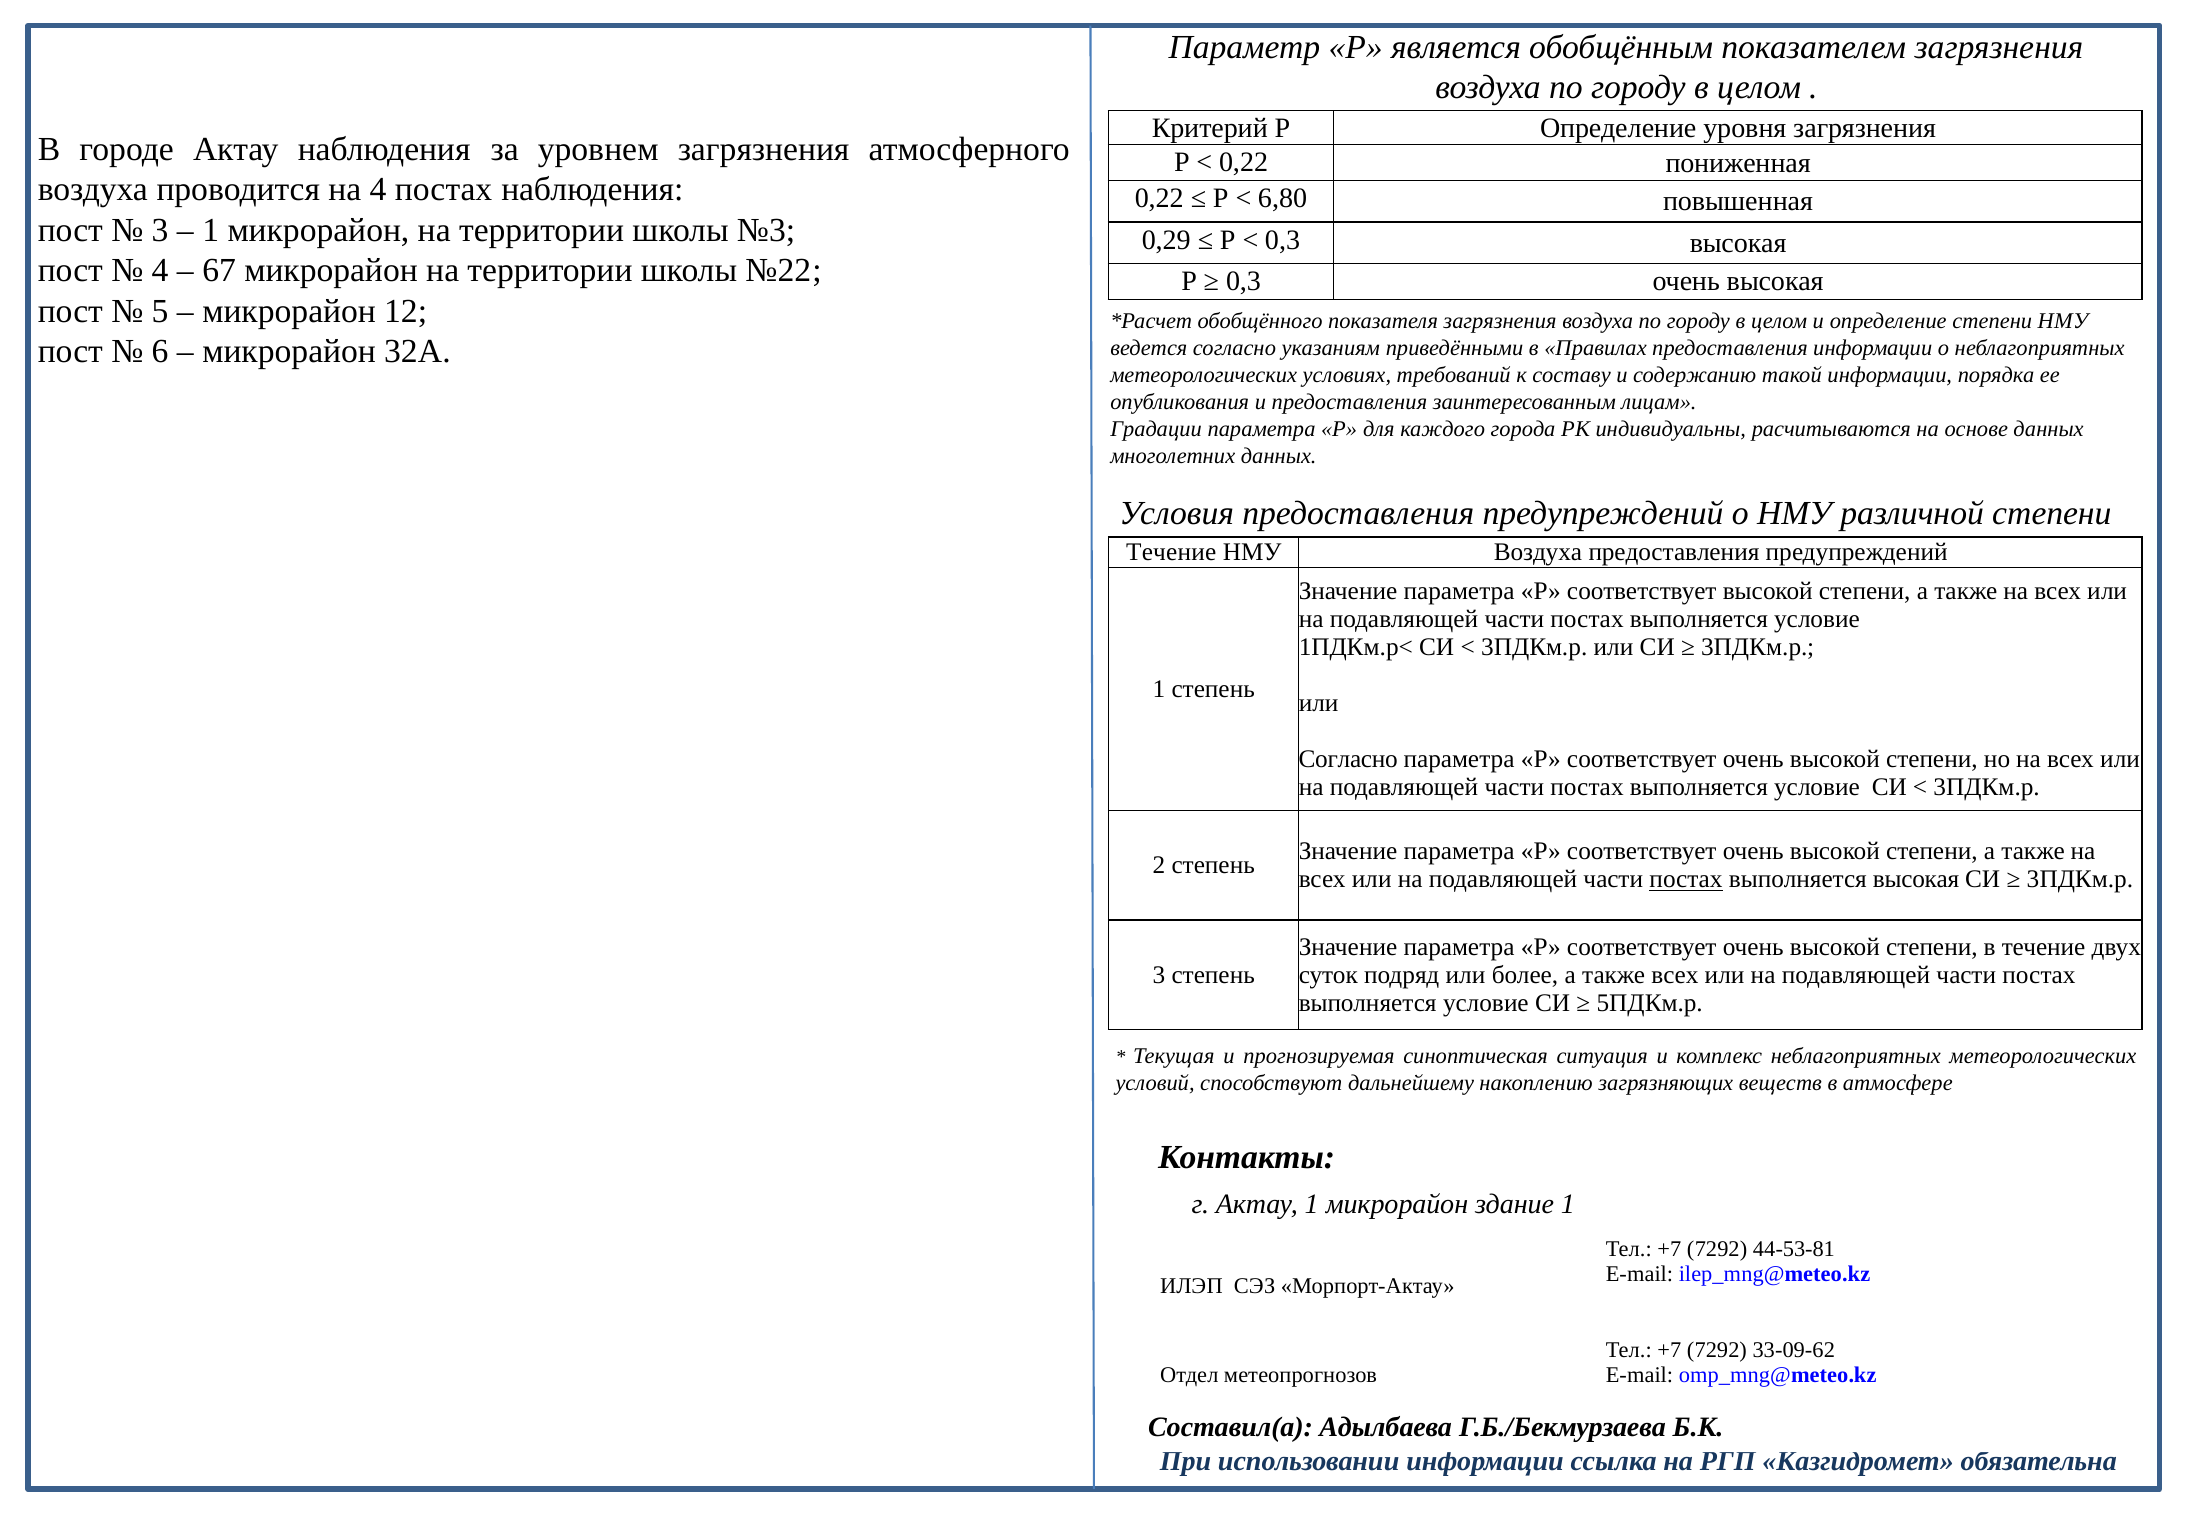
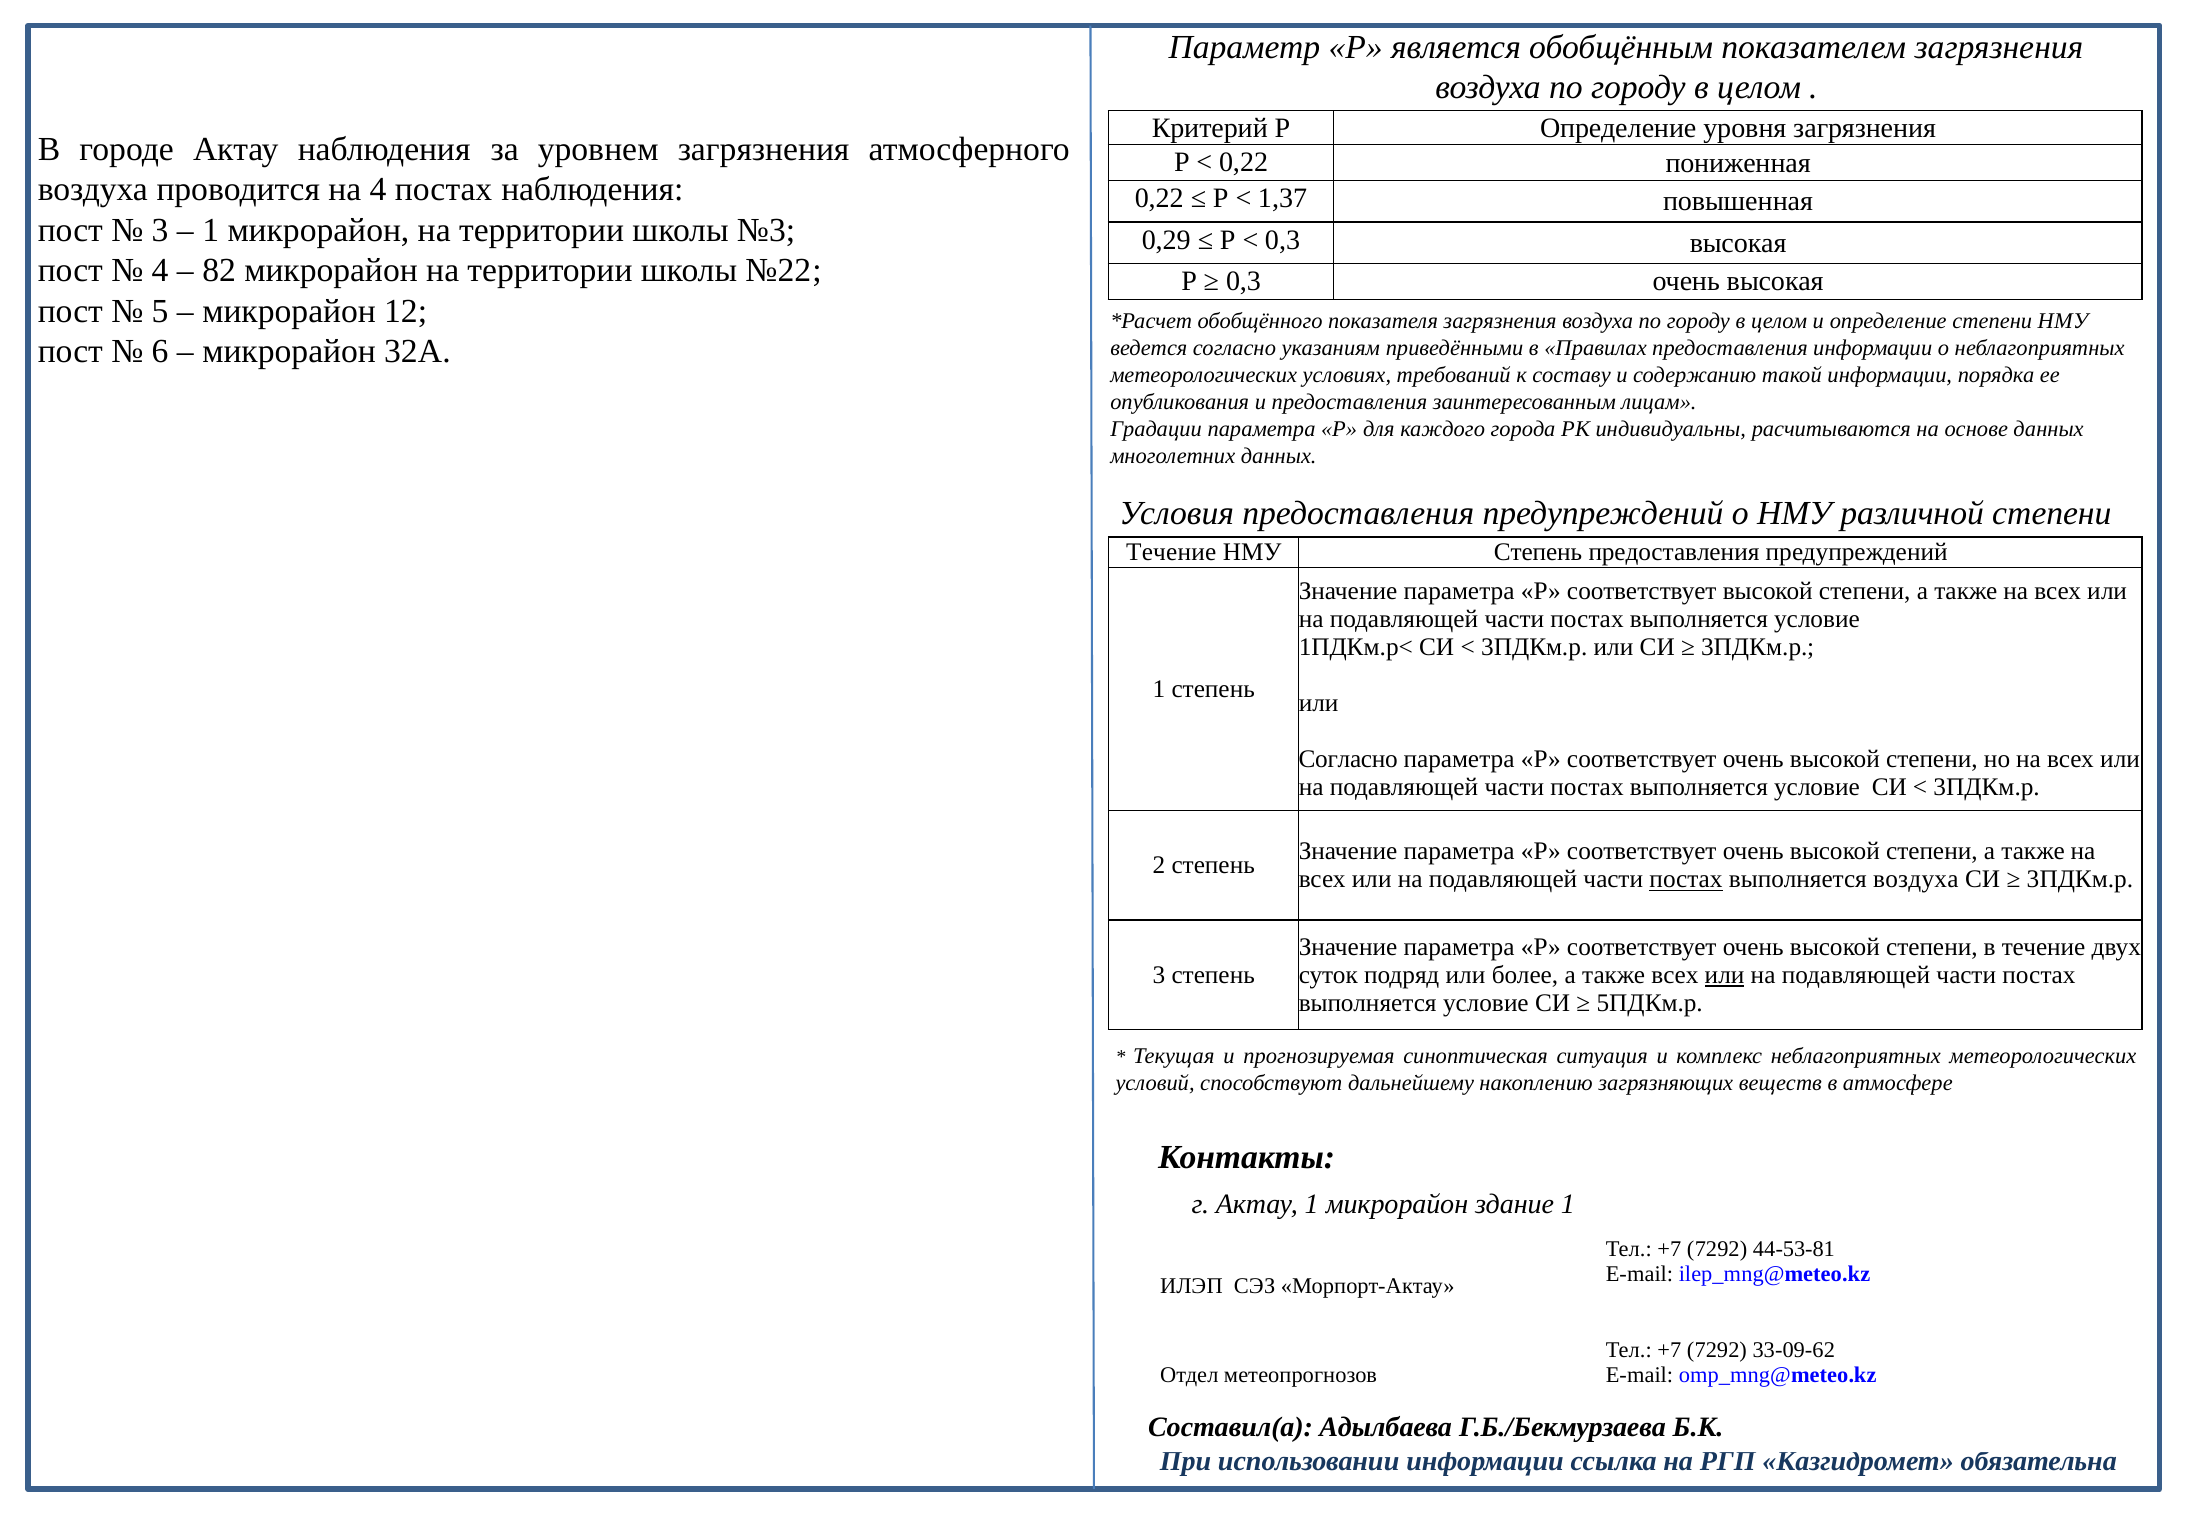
6,80: 6,80 -> 1,37
67: 67 -> 82
НМУ Воздуха: Воздуха -> Степень
выполняется высокая: высокая -> воздуха
или at (1725, 975) underline: none -> present
